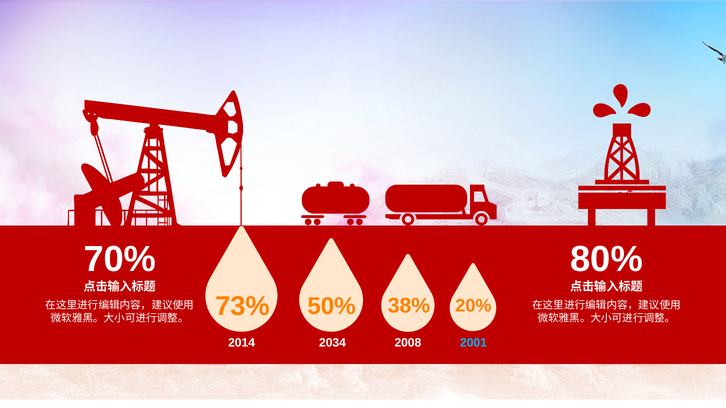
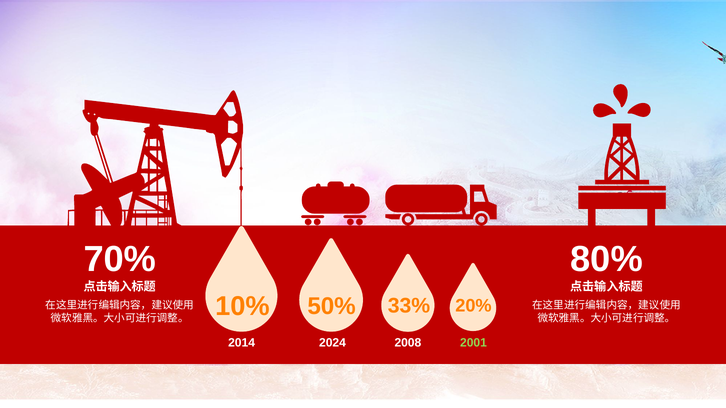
73%: 73% -> 10%
38%: 38% -> 33%
2034: 2034 -> 2024
2001 colour: light blue -> light green
